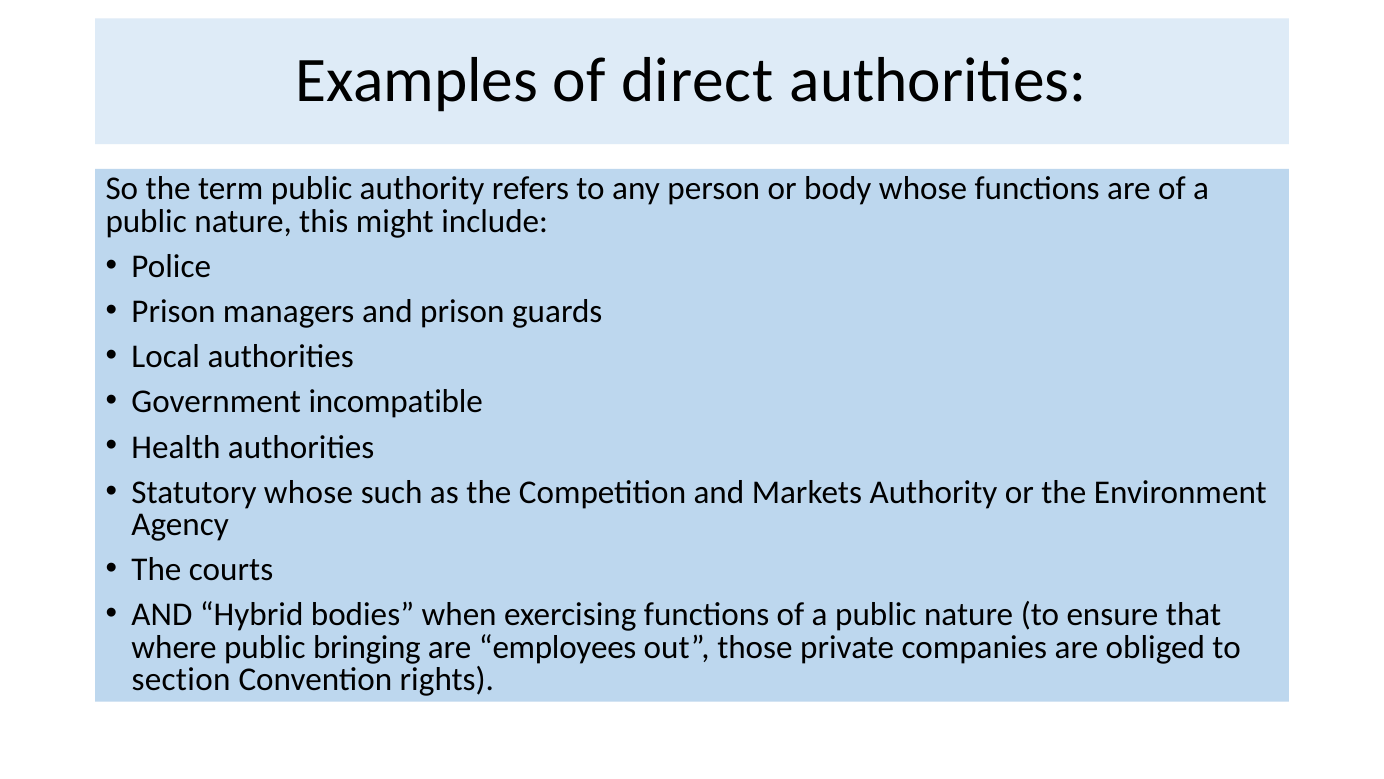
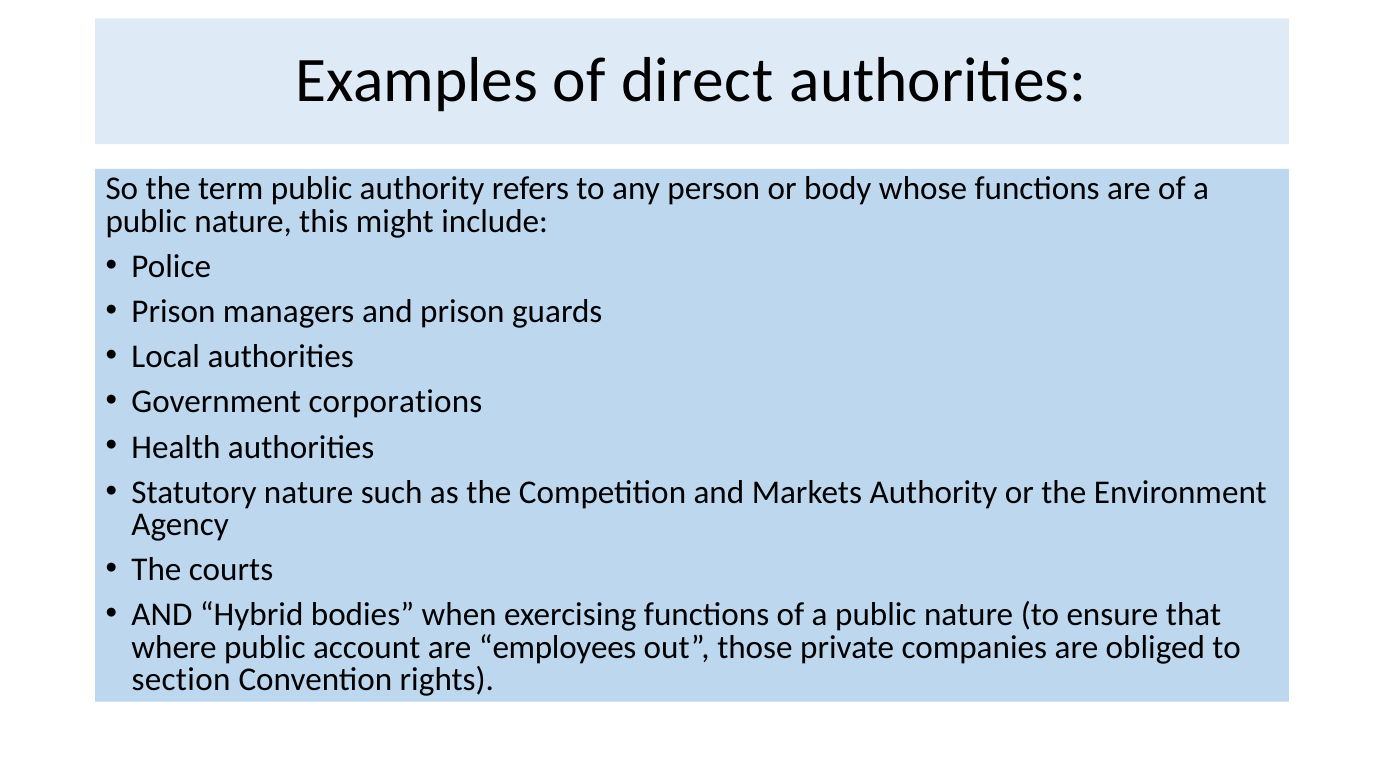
incompatible: incompatible -> corporations
Statutory whose: whose -> nature
bringing: bringing -> account
